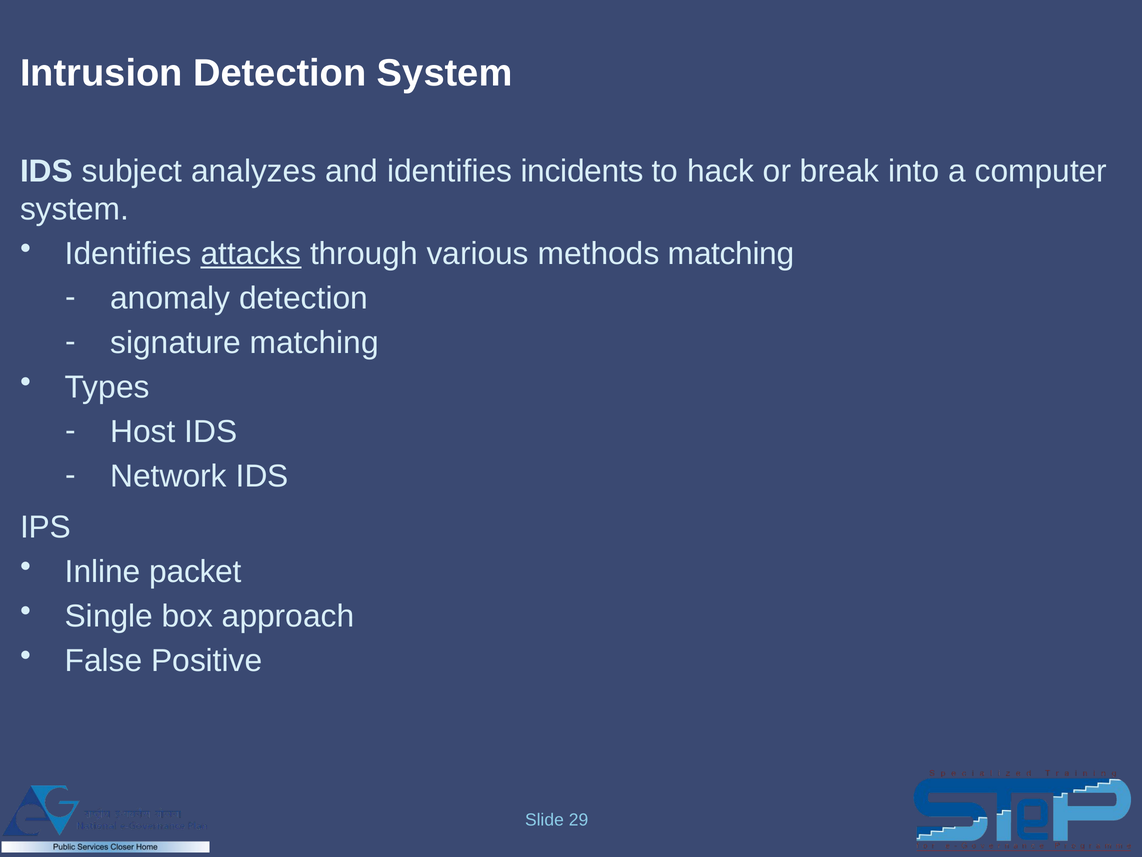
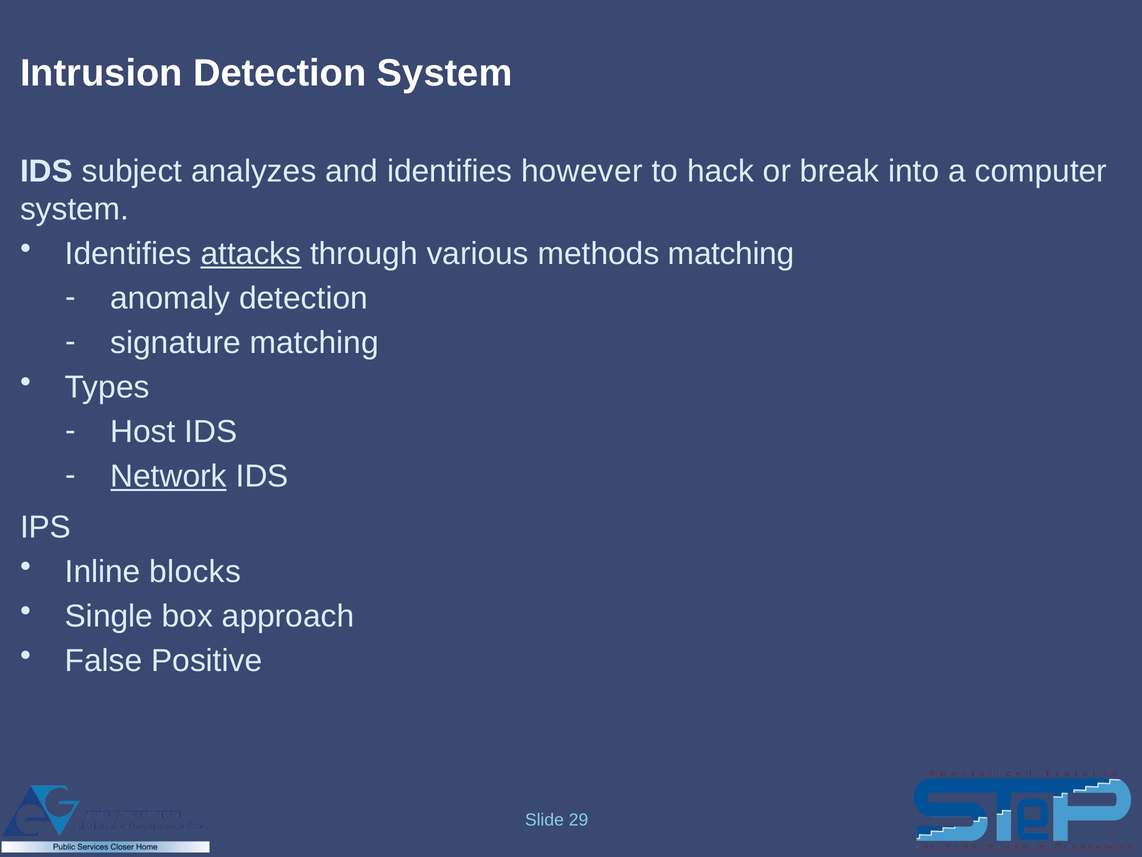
incidents: incidents -> however
Network underline: none -> present
packet: packet -> blocks
